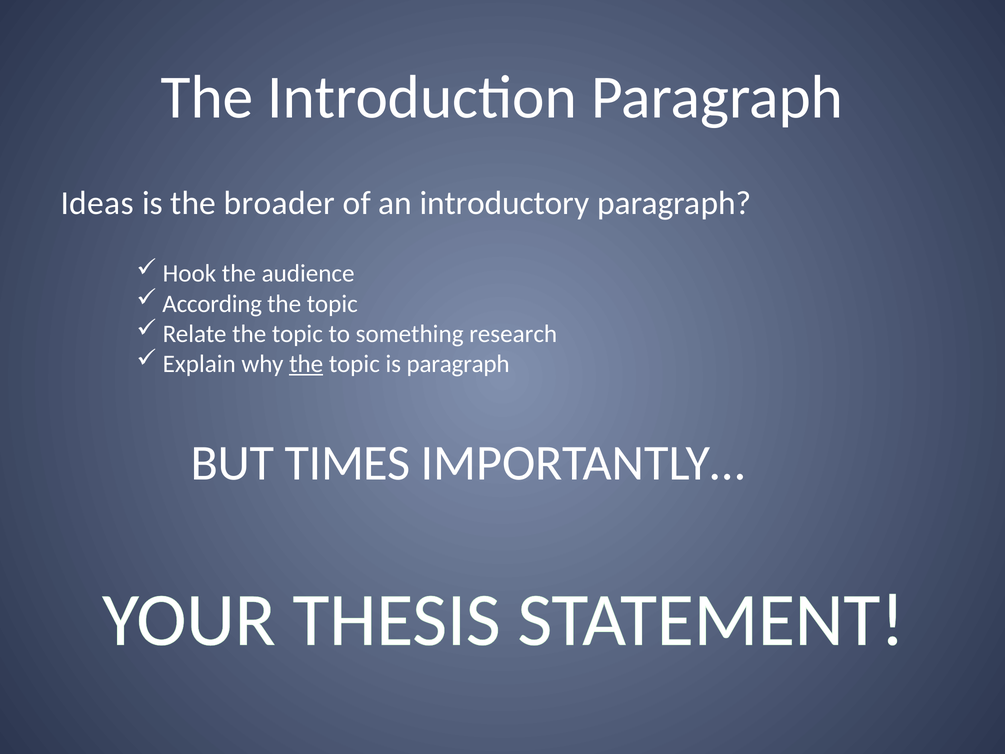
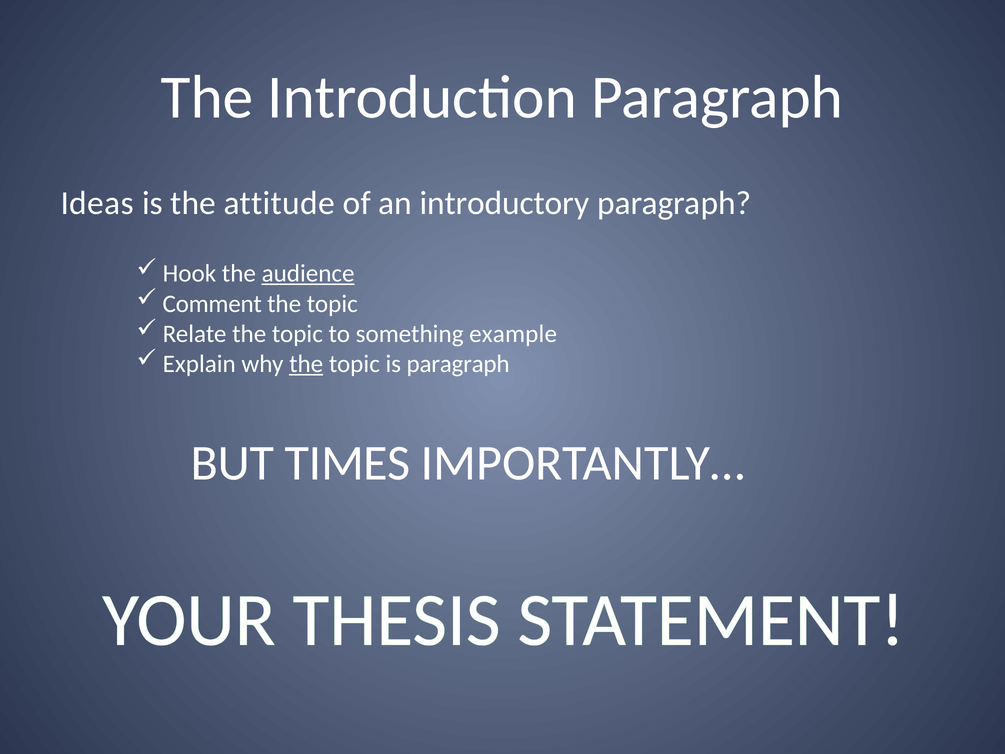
broader: broader -> attitude
audience underline: none -> present
According: According -> Comment
research: research -> example
